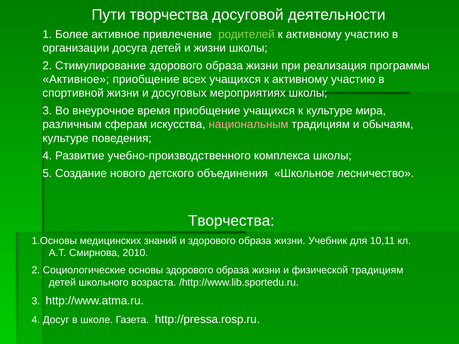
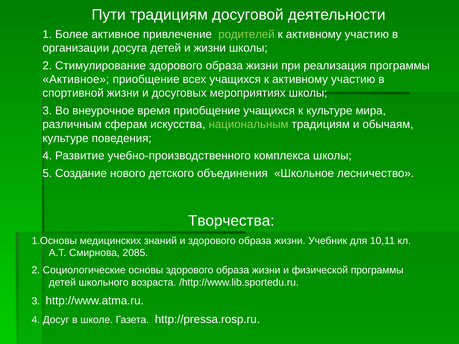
Пути творчества: творчества -> традициям
национальным colour: pink -> light green
2010: 2010 -> 2085
физической традициям: традициям -> программы
